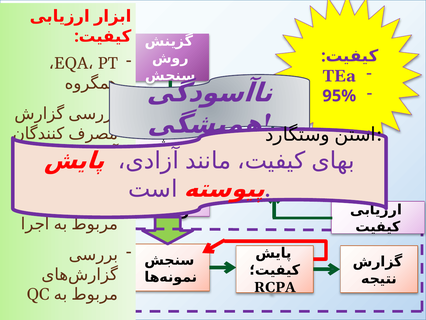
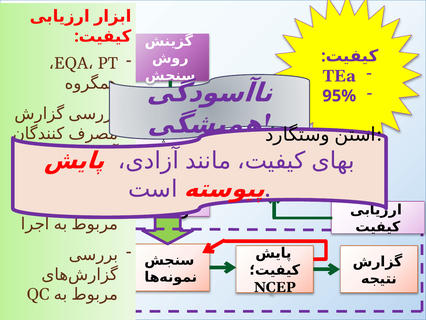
RCPA: RCPA -> NCEP
